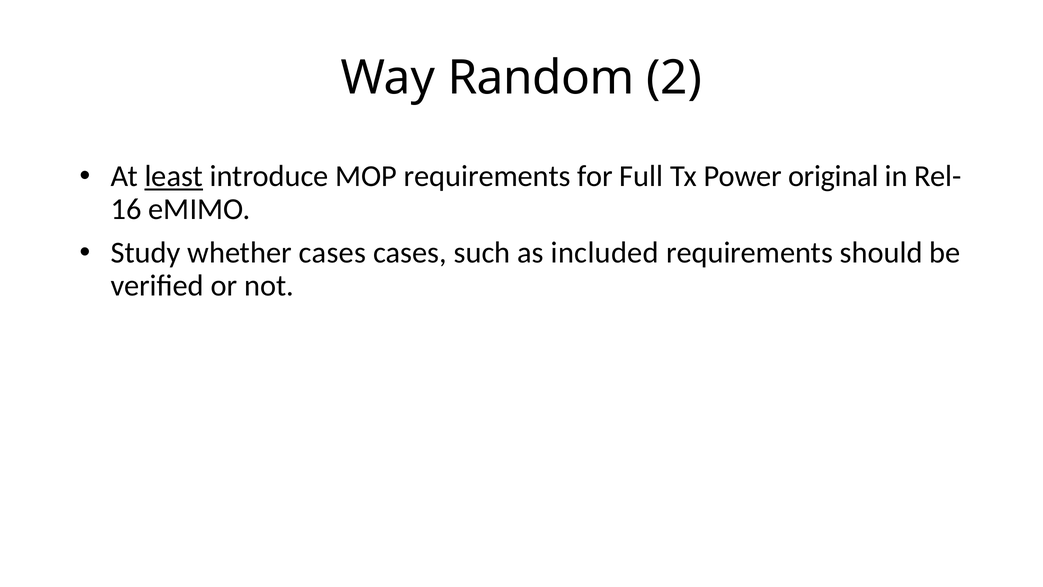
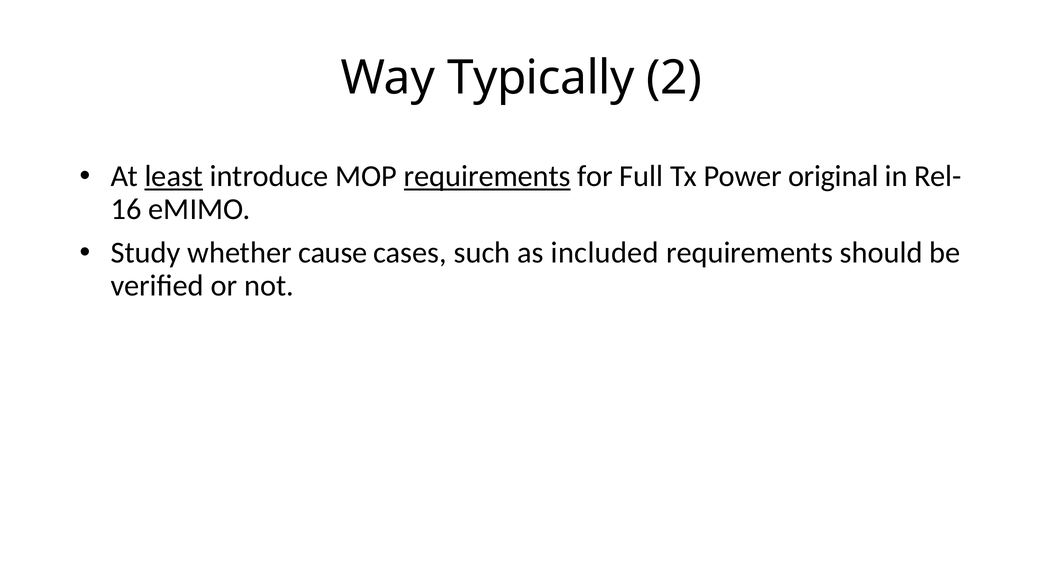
Random: Random -> Typically
requirements at (487, 176) underline: none -> present
whether cases: cases -> cause
